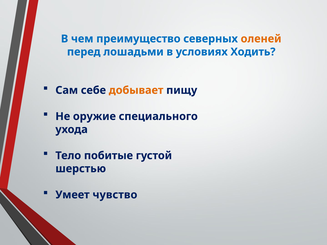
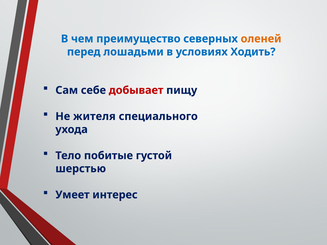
добывает colour: orange -> red
оружие: оружие -> жителя
чувство: чувство -> интерес
